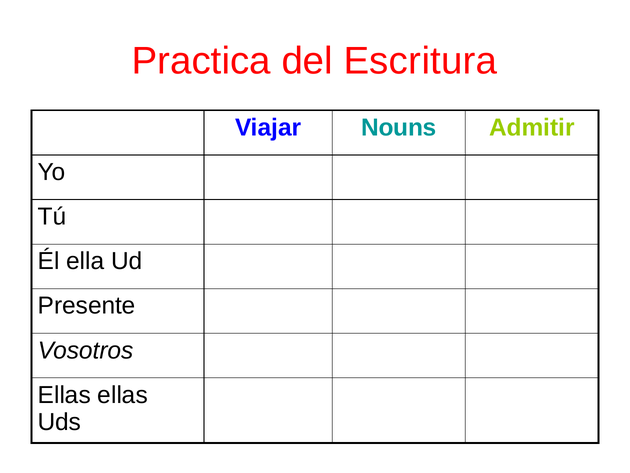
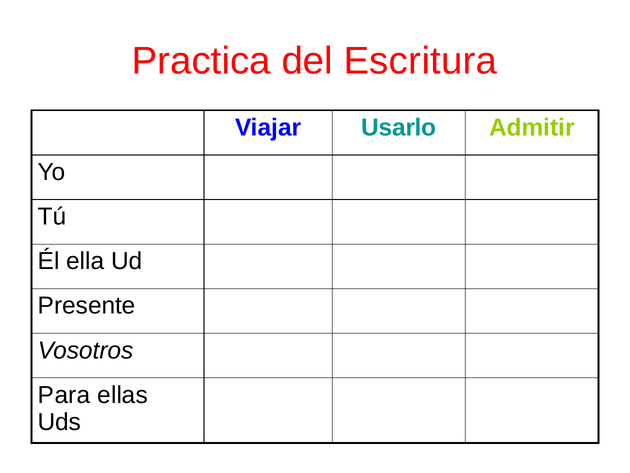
Nouns: Nouns -> Usarlo
Ellas at (64, 395): Ellas -> Para
